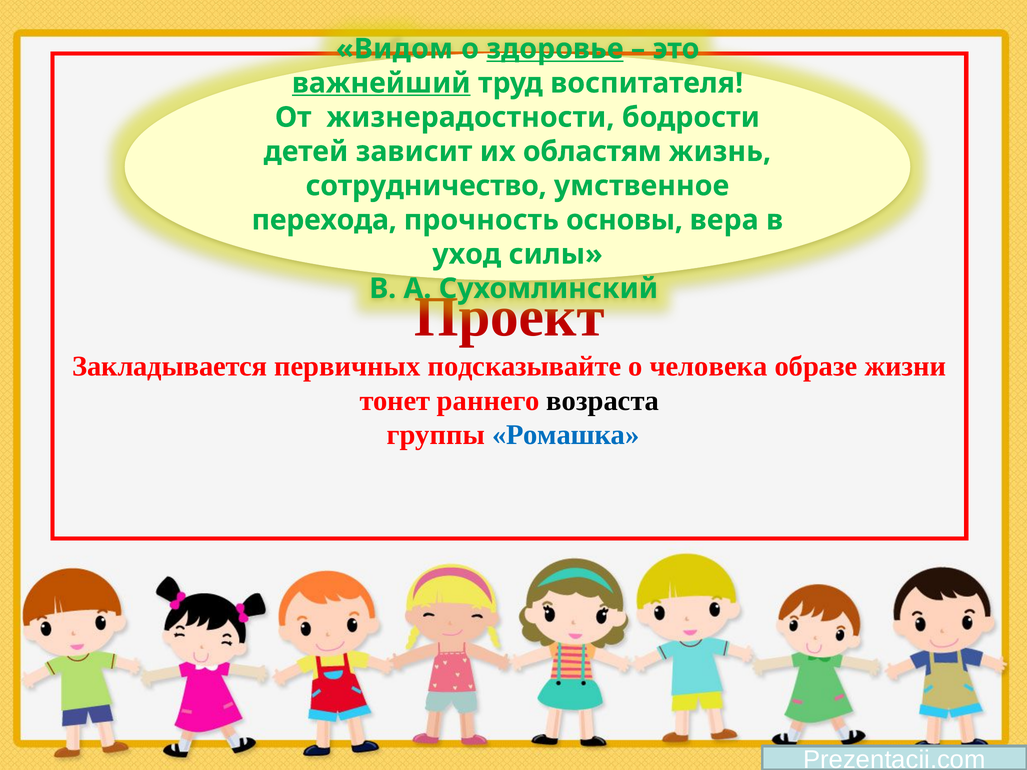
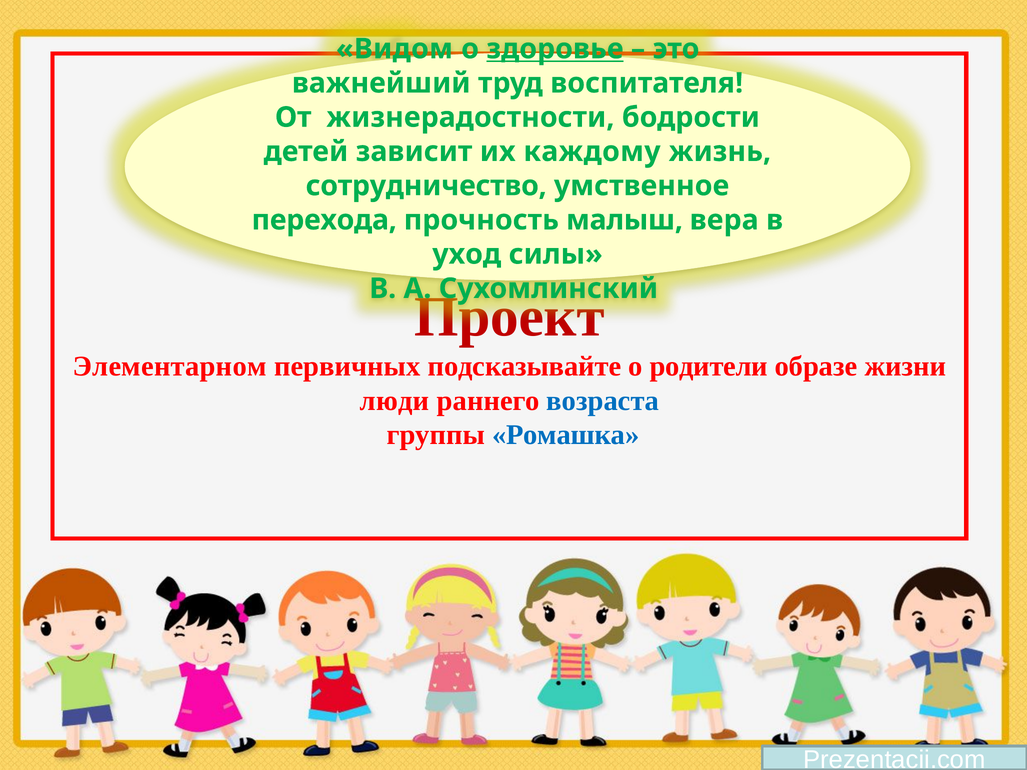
важнейший underline: present -> none
областям: областям -> каждому
основы: основы -> малыш
Закладывается: Закладывается -> Элементарном
человека: человека -> родители
тонет: тонет -> люди
возраста colour: black -> blue
